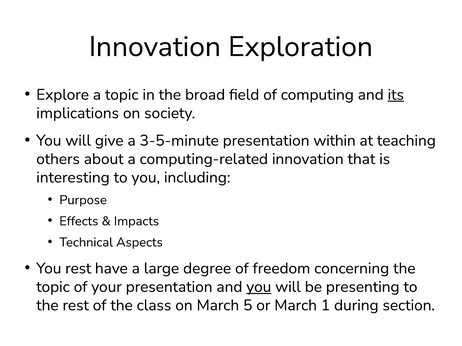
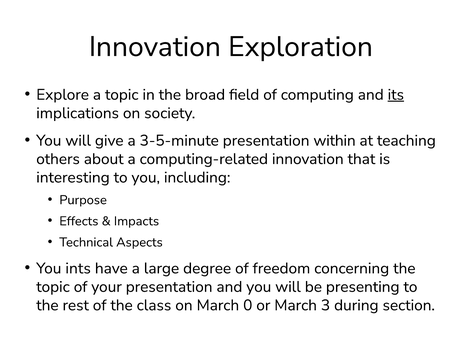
You rest: rest -> ints
you at (259, 287) underline: present -> none
5: 5 -> 0
1: 1 -> 3
